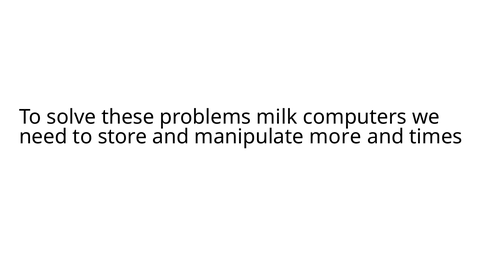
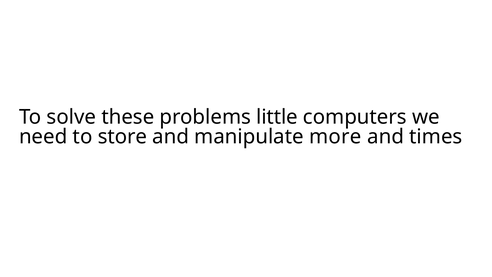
milk: milk -> little
